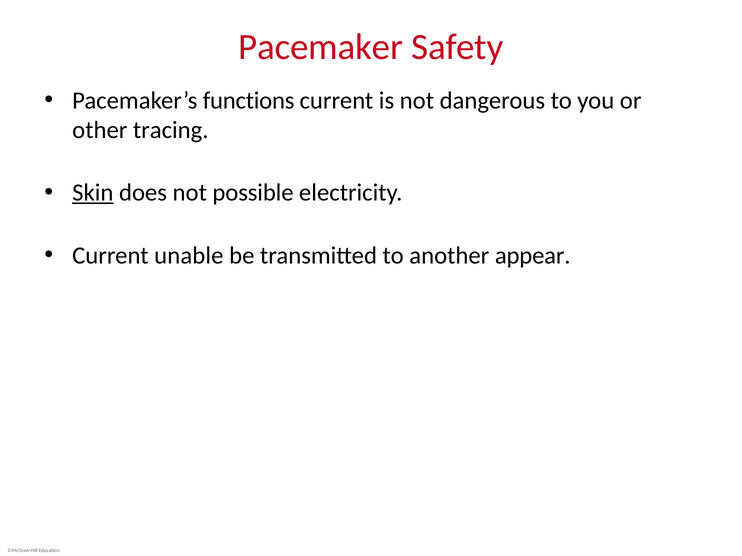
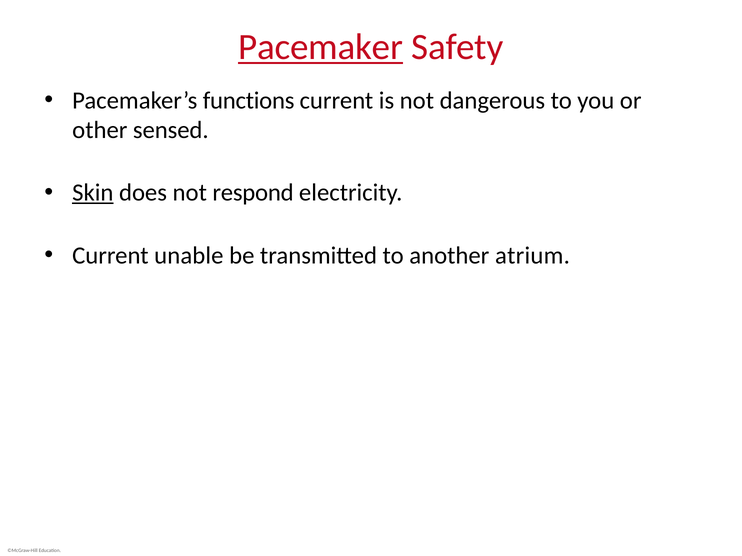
Pacemaker underline: none -> present
tracing: tracing -> sensed
possible: possible -> respond
appear: appear -> atrium
